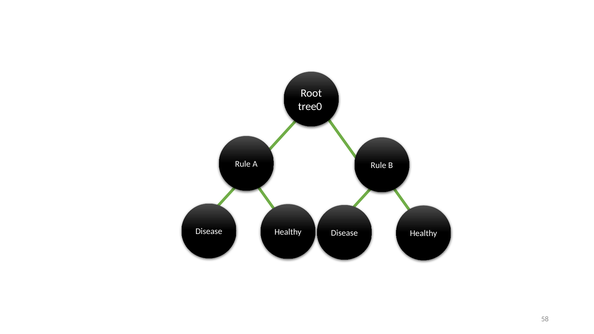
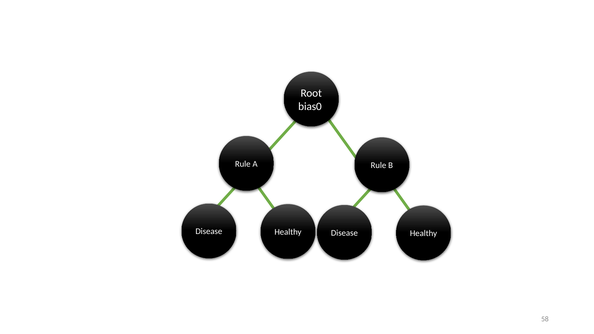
tree0: tree0 -> bias0
